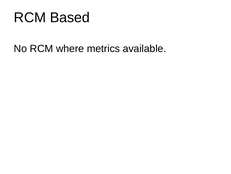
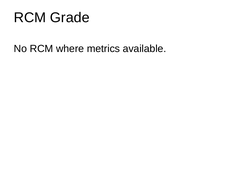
Based: Based -> Grade
